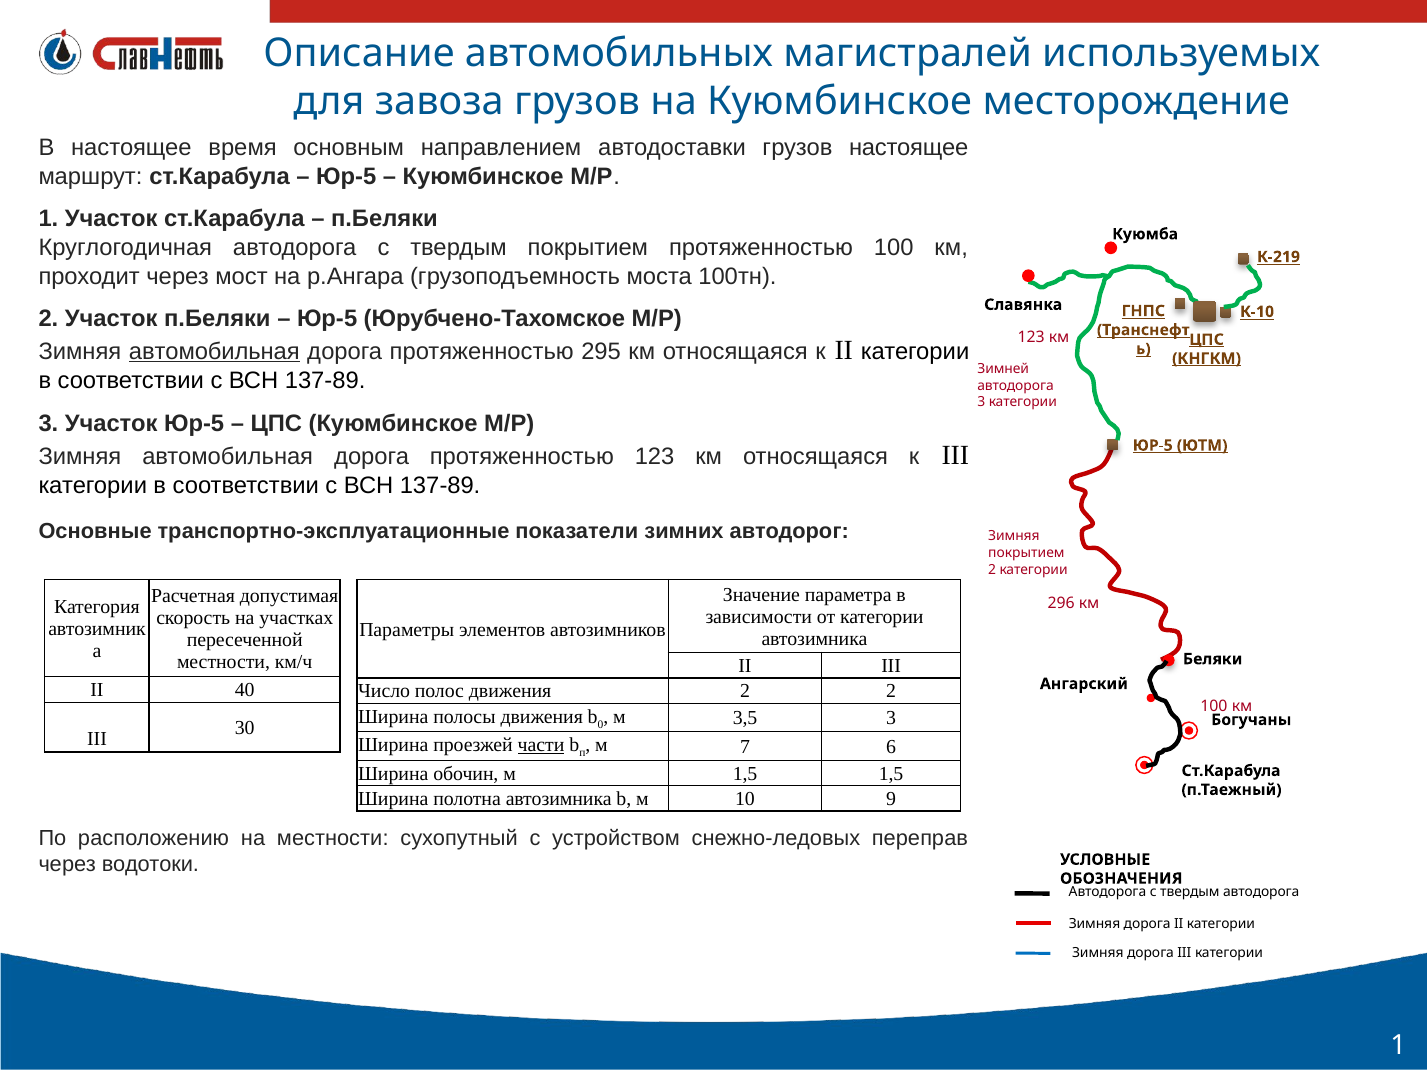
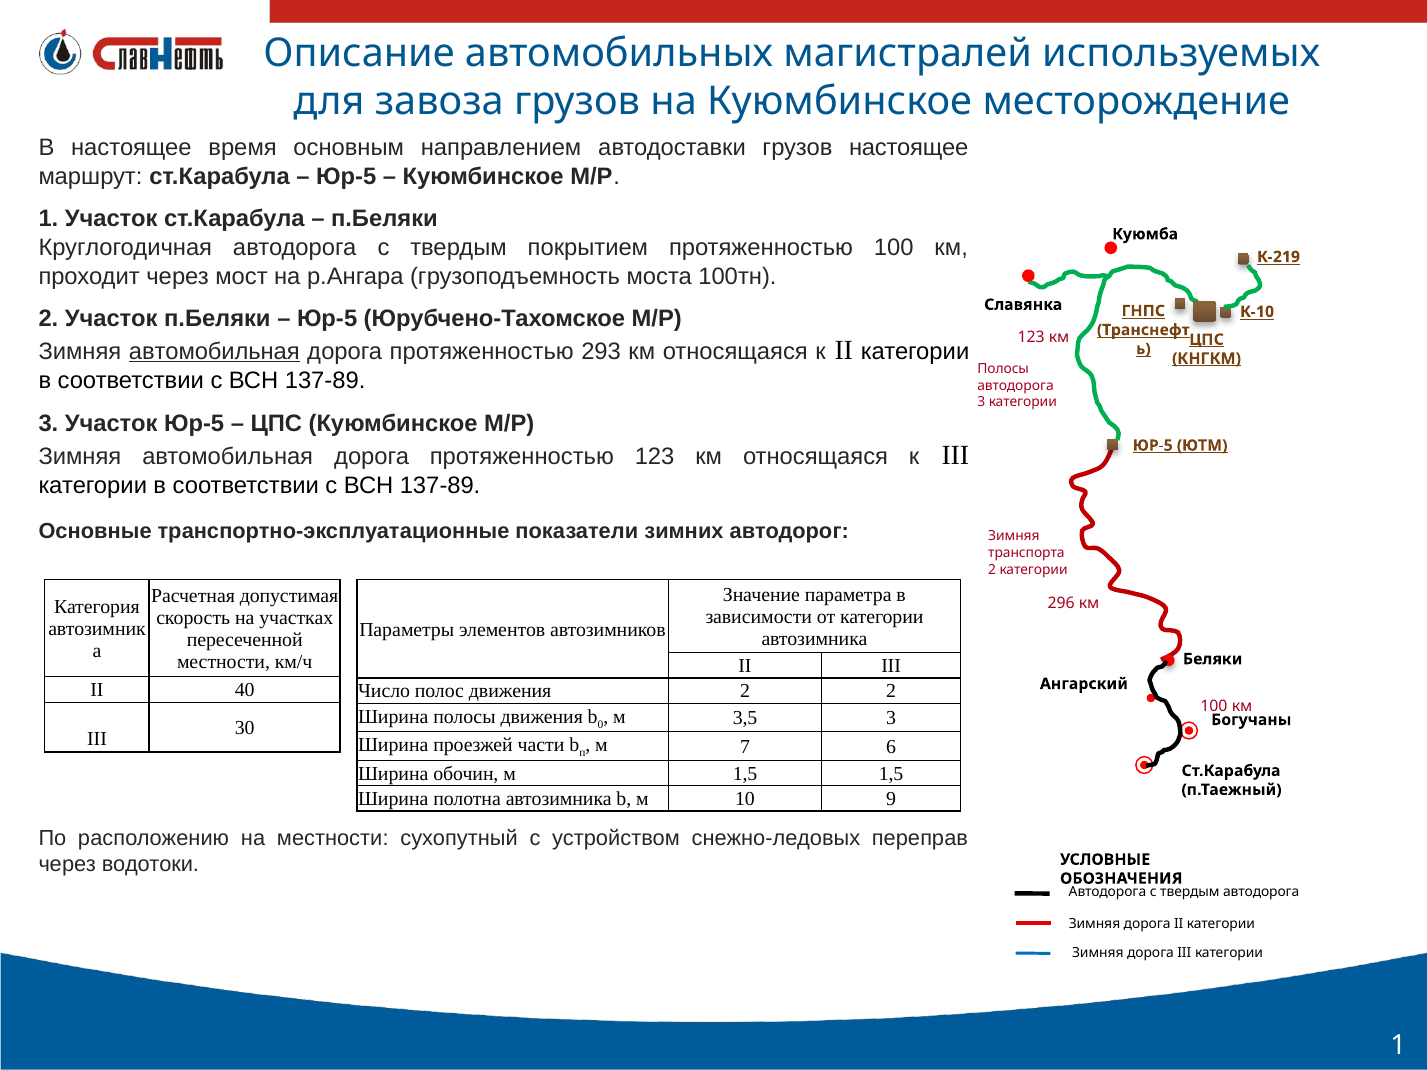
295: 295 -> 293
Зимней at (1003, 369): Зимней -> Полосы
покрытием at (1026, 553): покрытием -> транспорта
части underline: present -> none
